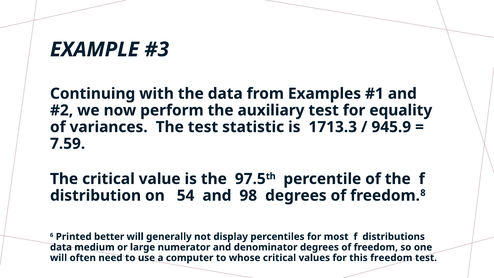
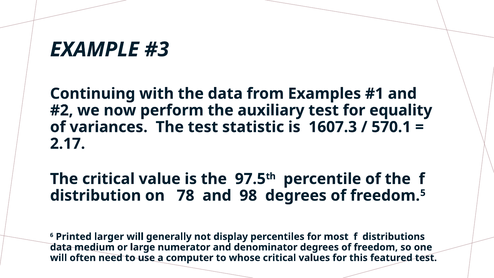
1713.3: 1713.3 -> 1607.3
945.9: 945.9 -> 570.1
7.59: 7.59 -> 2.17
54: 54 -> 78
8: 8 -> 5
better: better -> larger
this freedom: freedom -> featured
